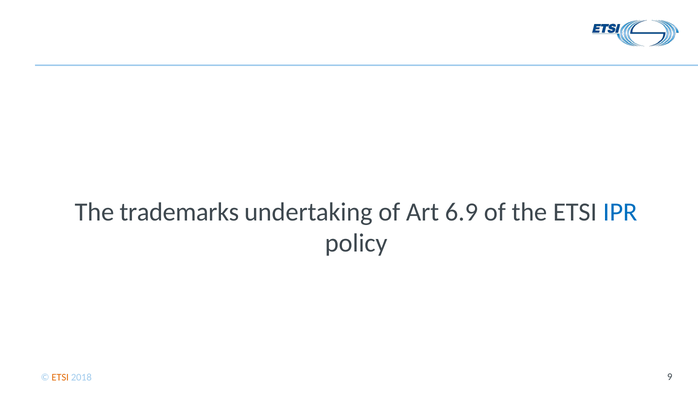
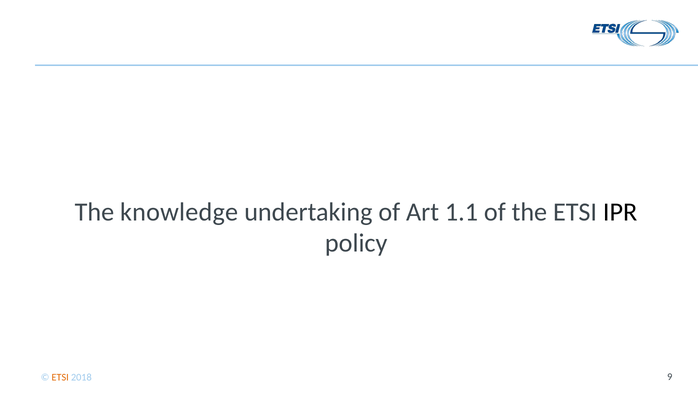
trademarks: trademarks -> knowledge
6.9: 6.9 -> 1.1
IPR colour: blue -> black
